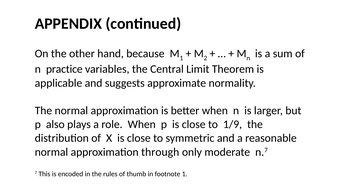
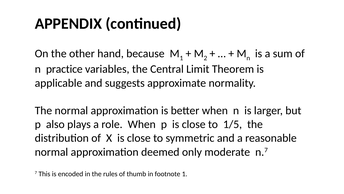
1/9: 1/9 -> 1/5
through: through -> deemed
